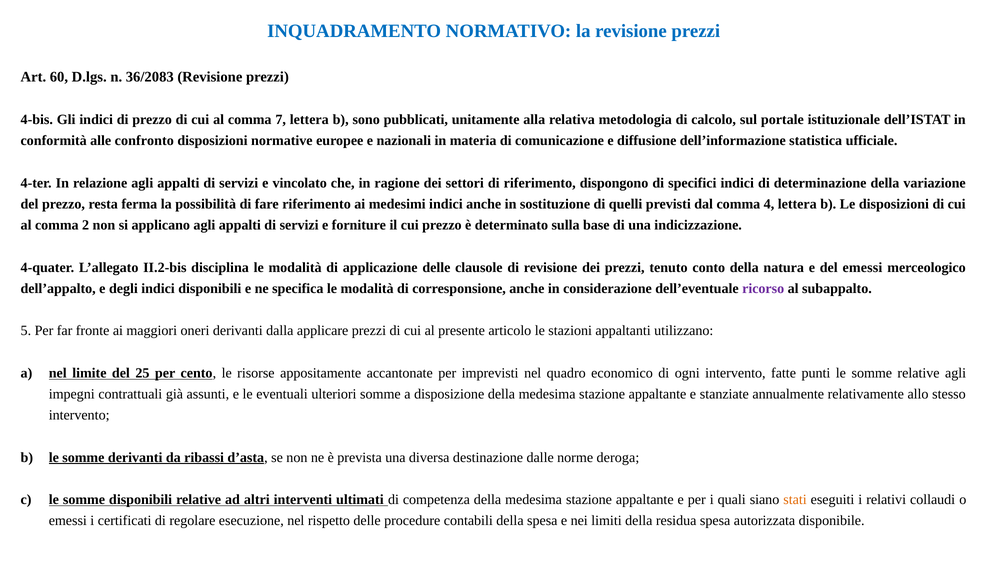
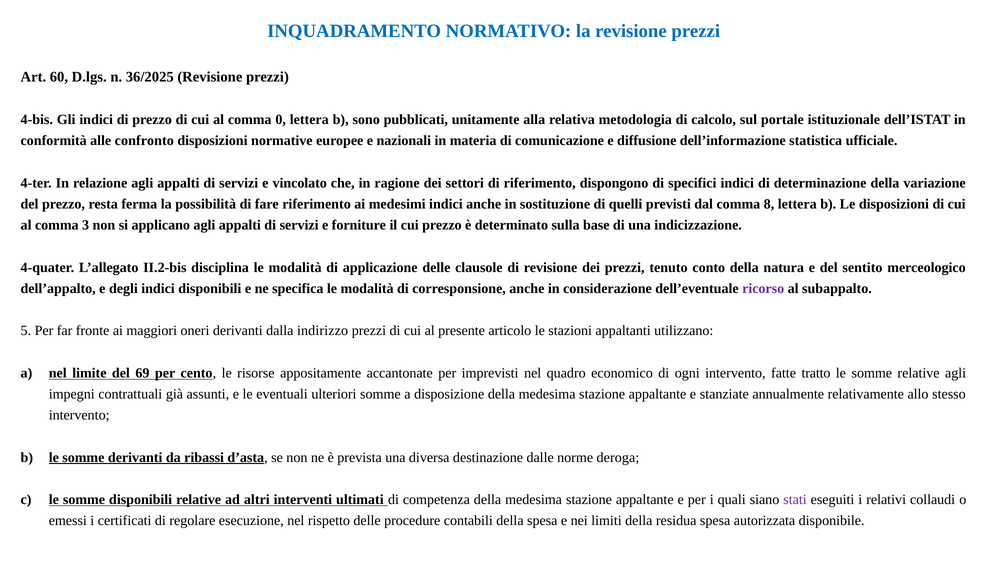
36/2083: 36/2083 -> 36/2025
7: 7 -> 0
4: 4 -> 8
2: 2 -> 3
del emessi: emessi -> sentito
applicare: applicare -> indirizzo
25: 25 -> 69
punti: punti -> tratto
stati colour: orange -> purple
